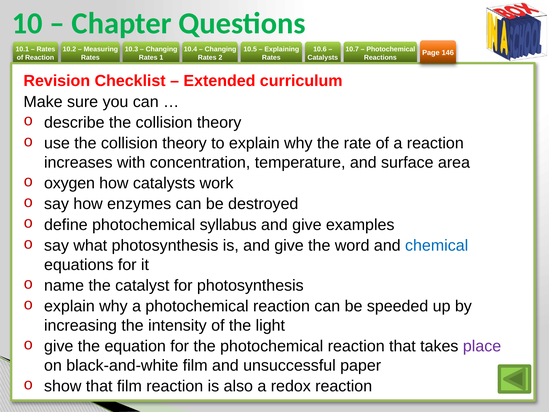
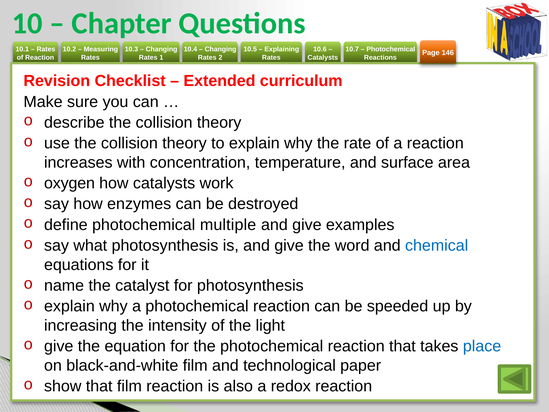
syllabus: syllabus -> multiple
place colour: purple -> blue
unsuccessful: unsuccessful -> technological
